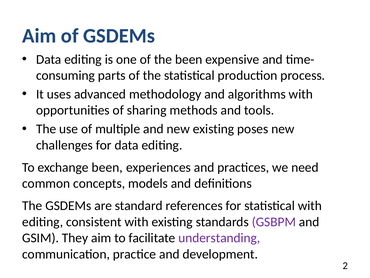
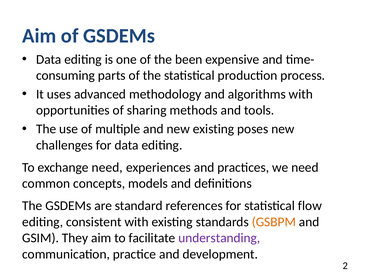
exchange been: been -> need
statistical with: with -> flow
GSBPM colour: purple -> orange
